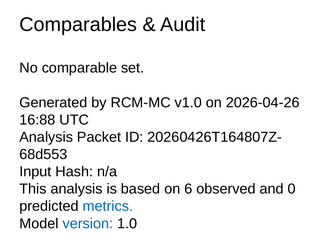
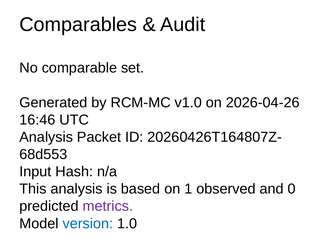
16:88: 16:88 -> 16:46
6: 6 -> 1
metrics colour: blue -> purple
